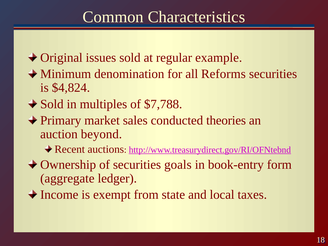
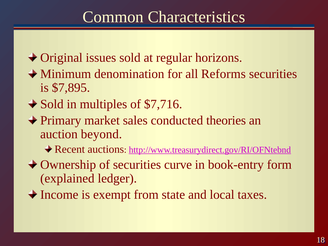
example: example -> horizons
$4,824: $4,824 -> $7,895
$7,788: $7,788 -> $7,716
goals: goals -> curve
aggregate: aggregate -> explained
